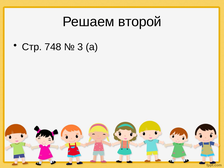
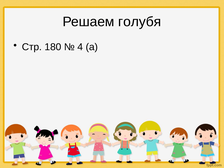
второй: второй -> голубя
748: 748 -> 180
3: 3 -> 4
